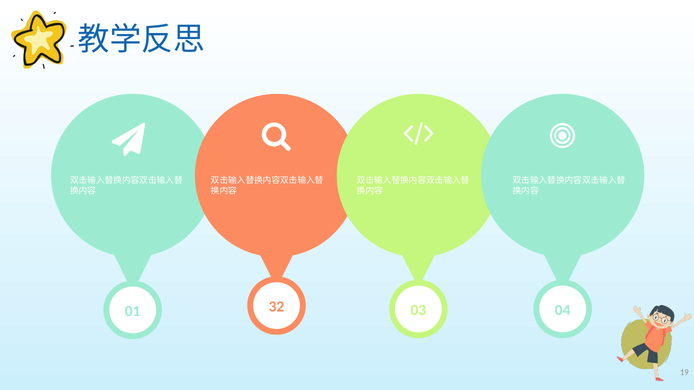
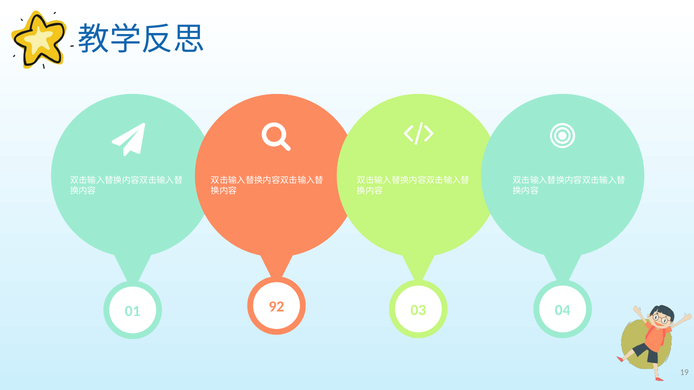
32: 32 -> 92
